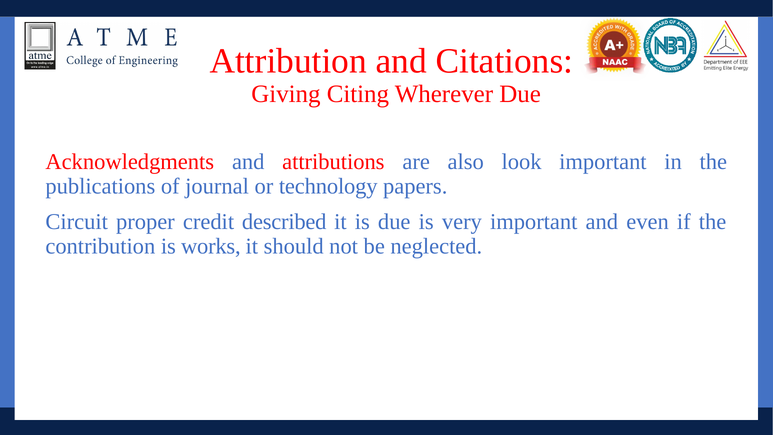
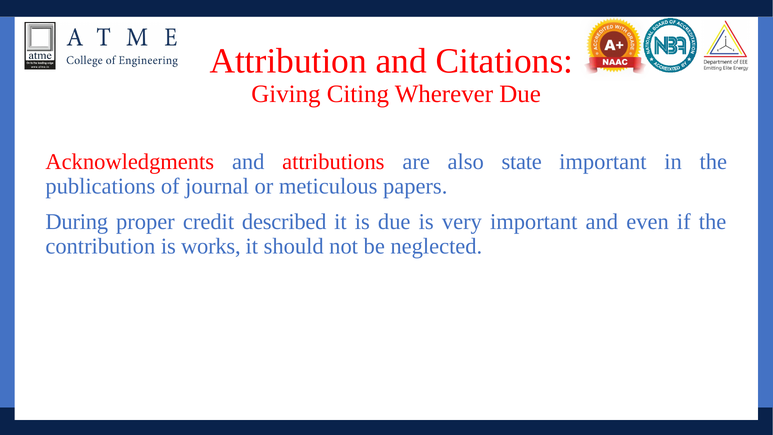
look: look -> state
technology: technology -> meticulous
Circuit: Circuit -> During
